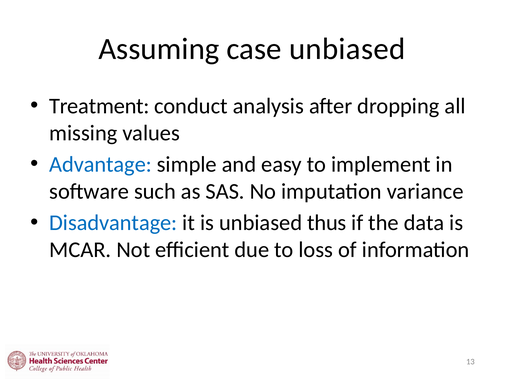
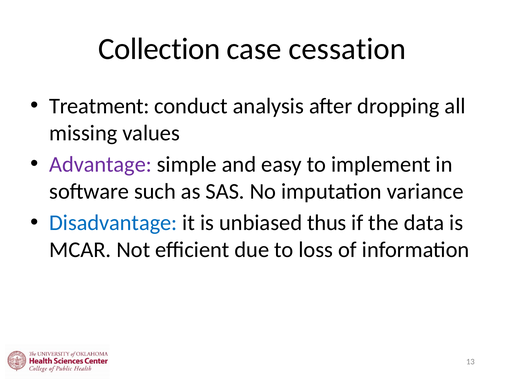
Assuming: Assuming -> Collection
case unbiased: unbiased -> cessation
Advantage colour: blue -> purple
